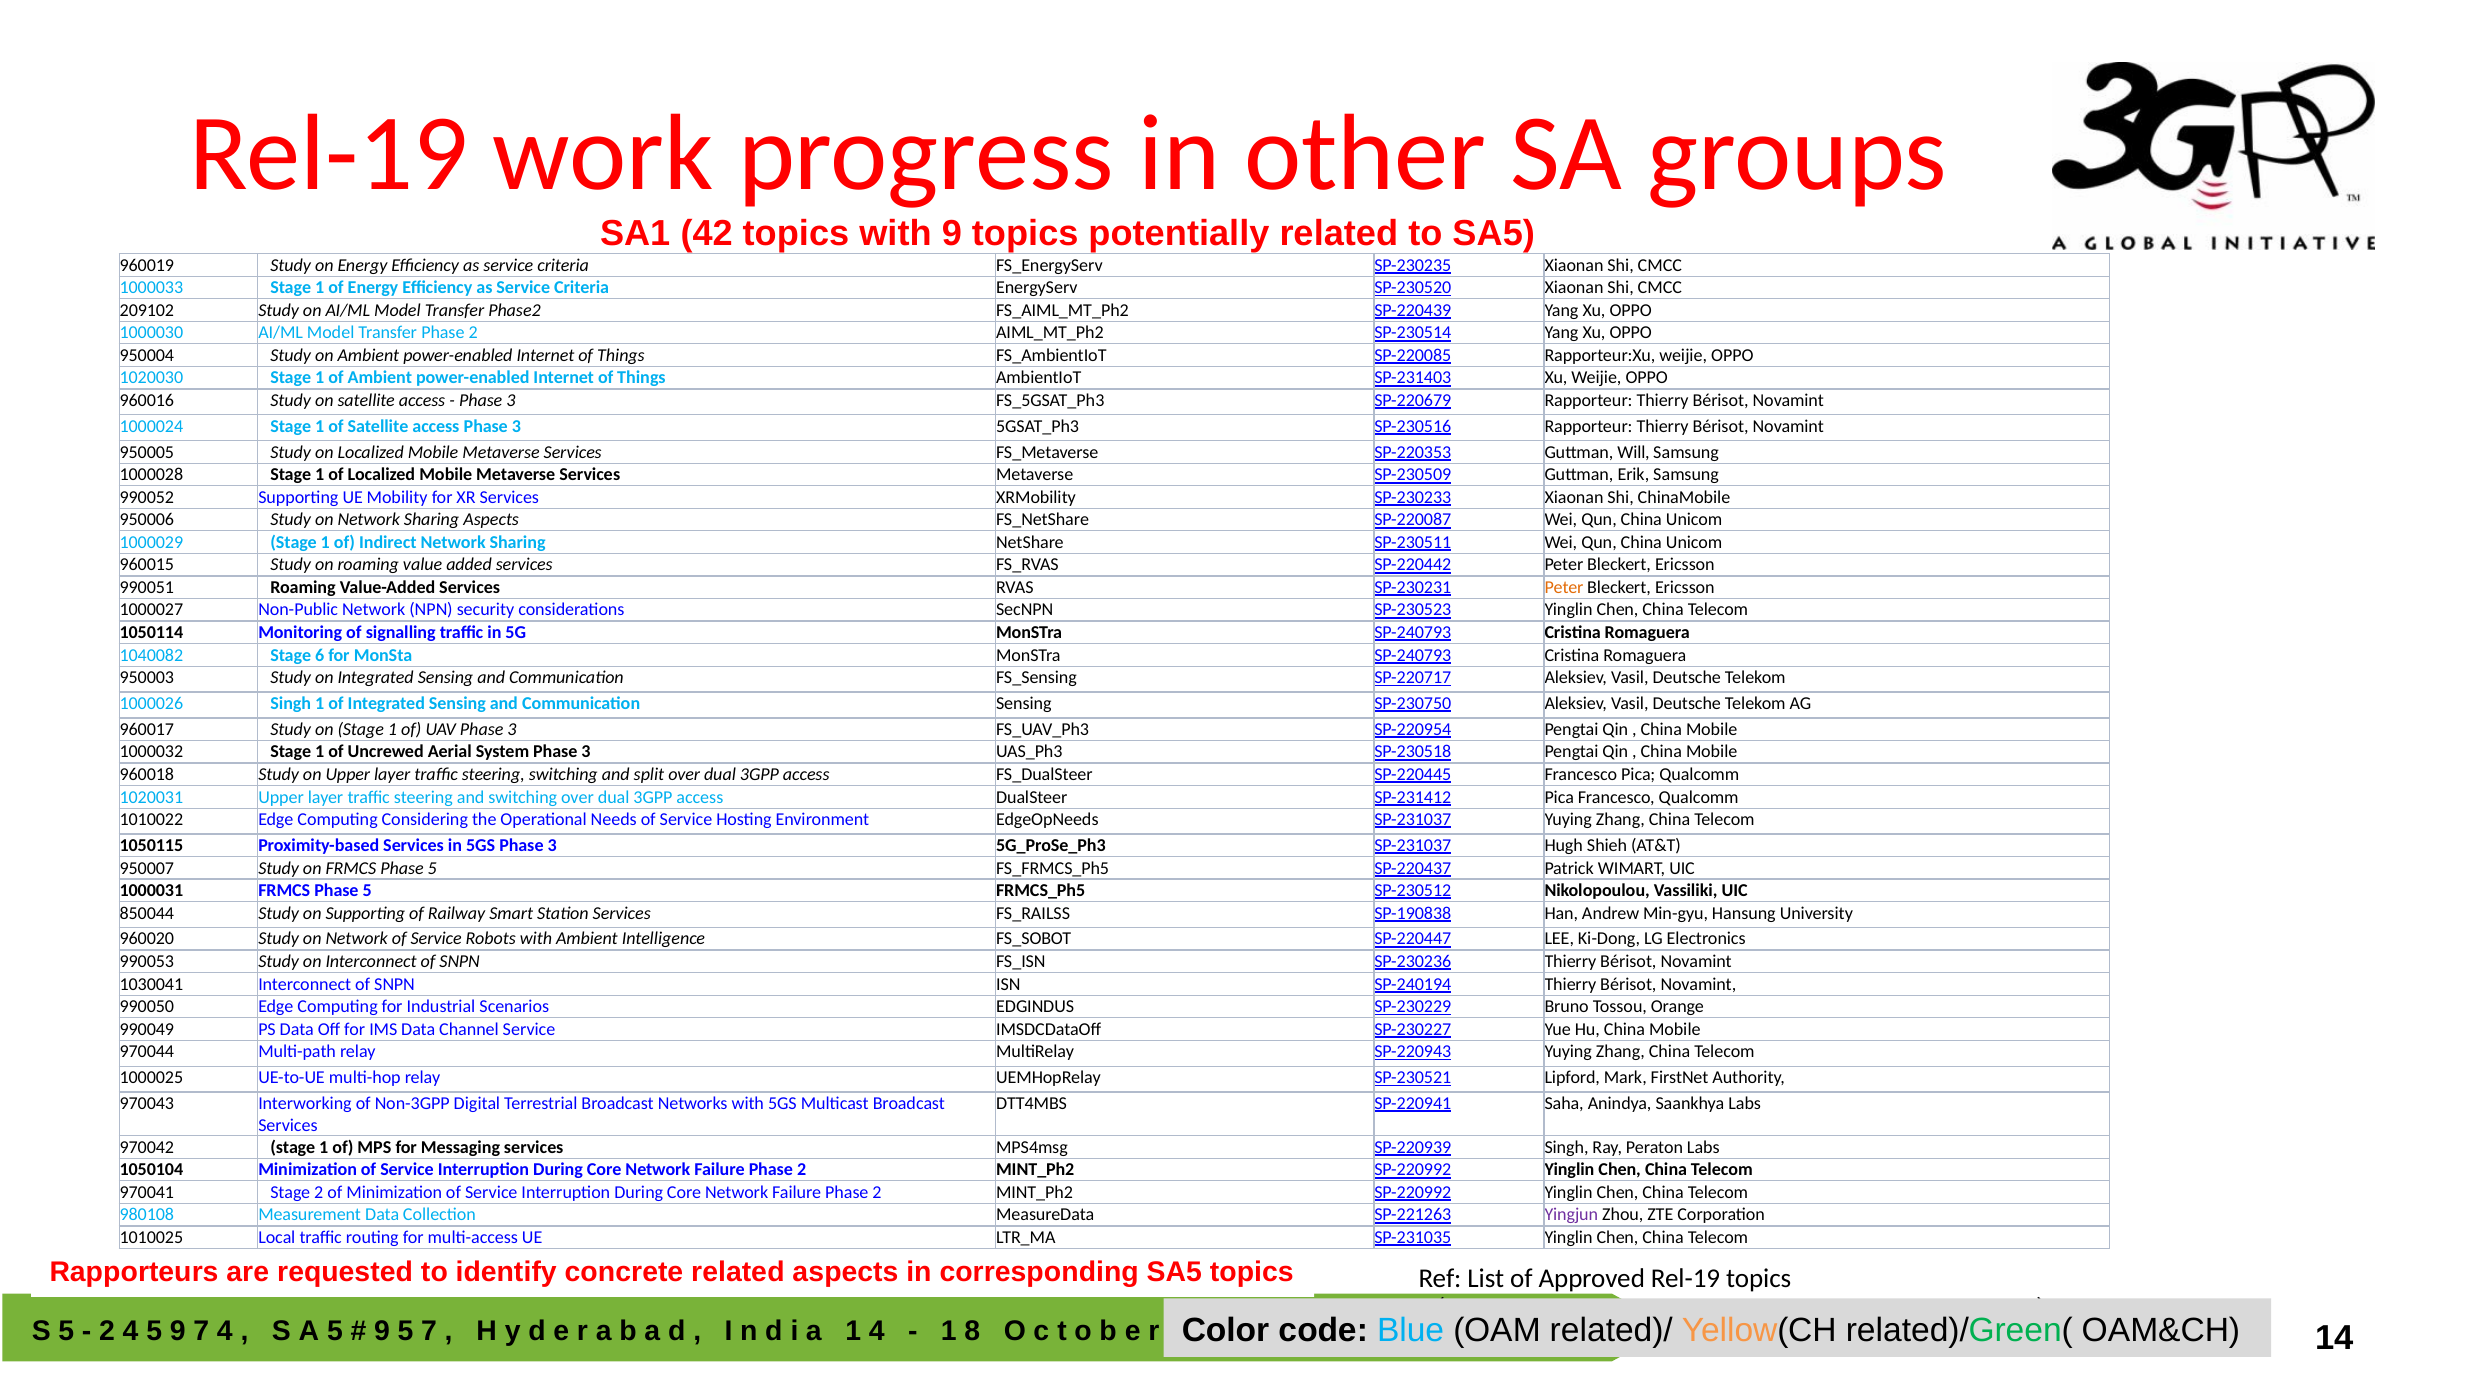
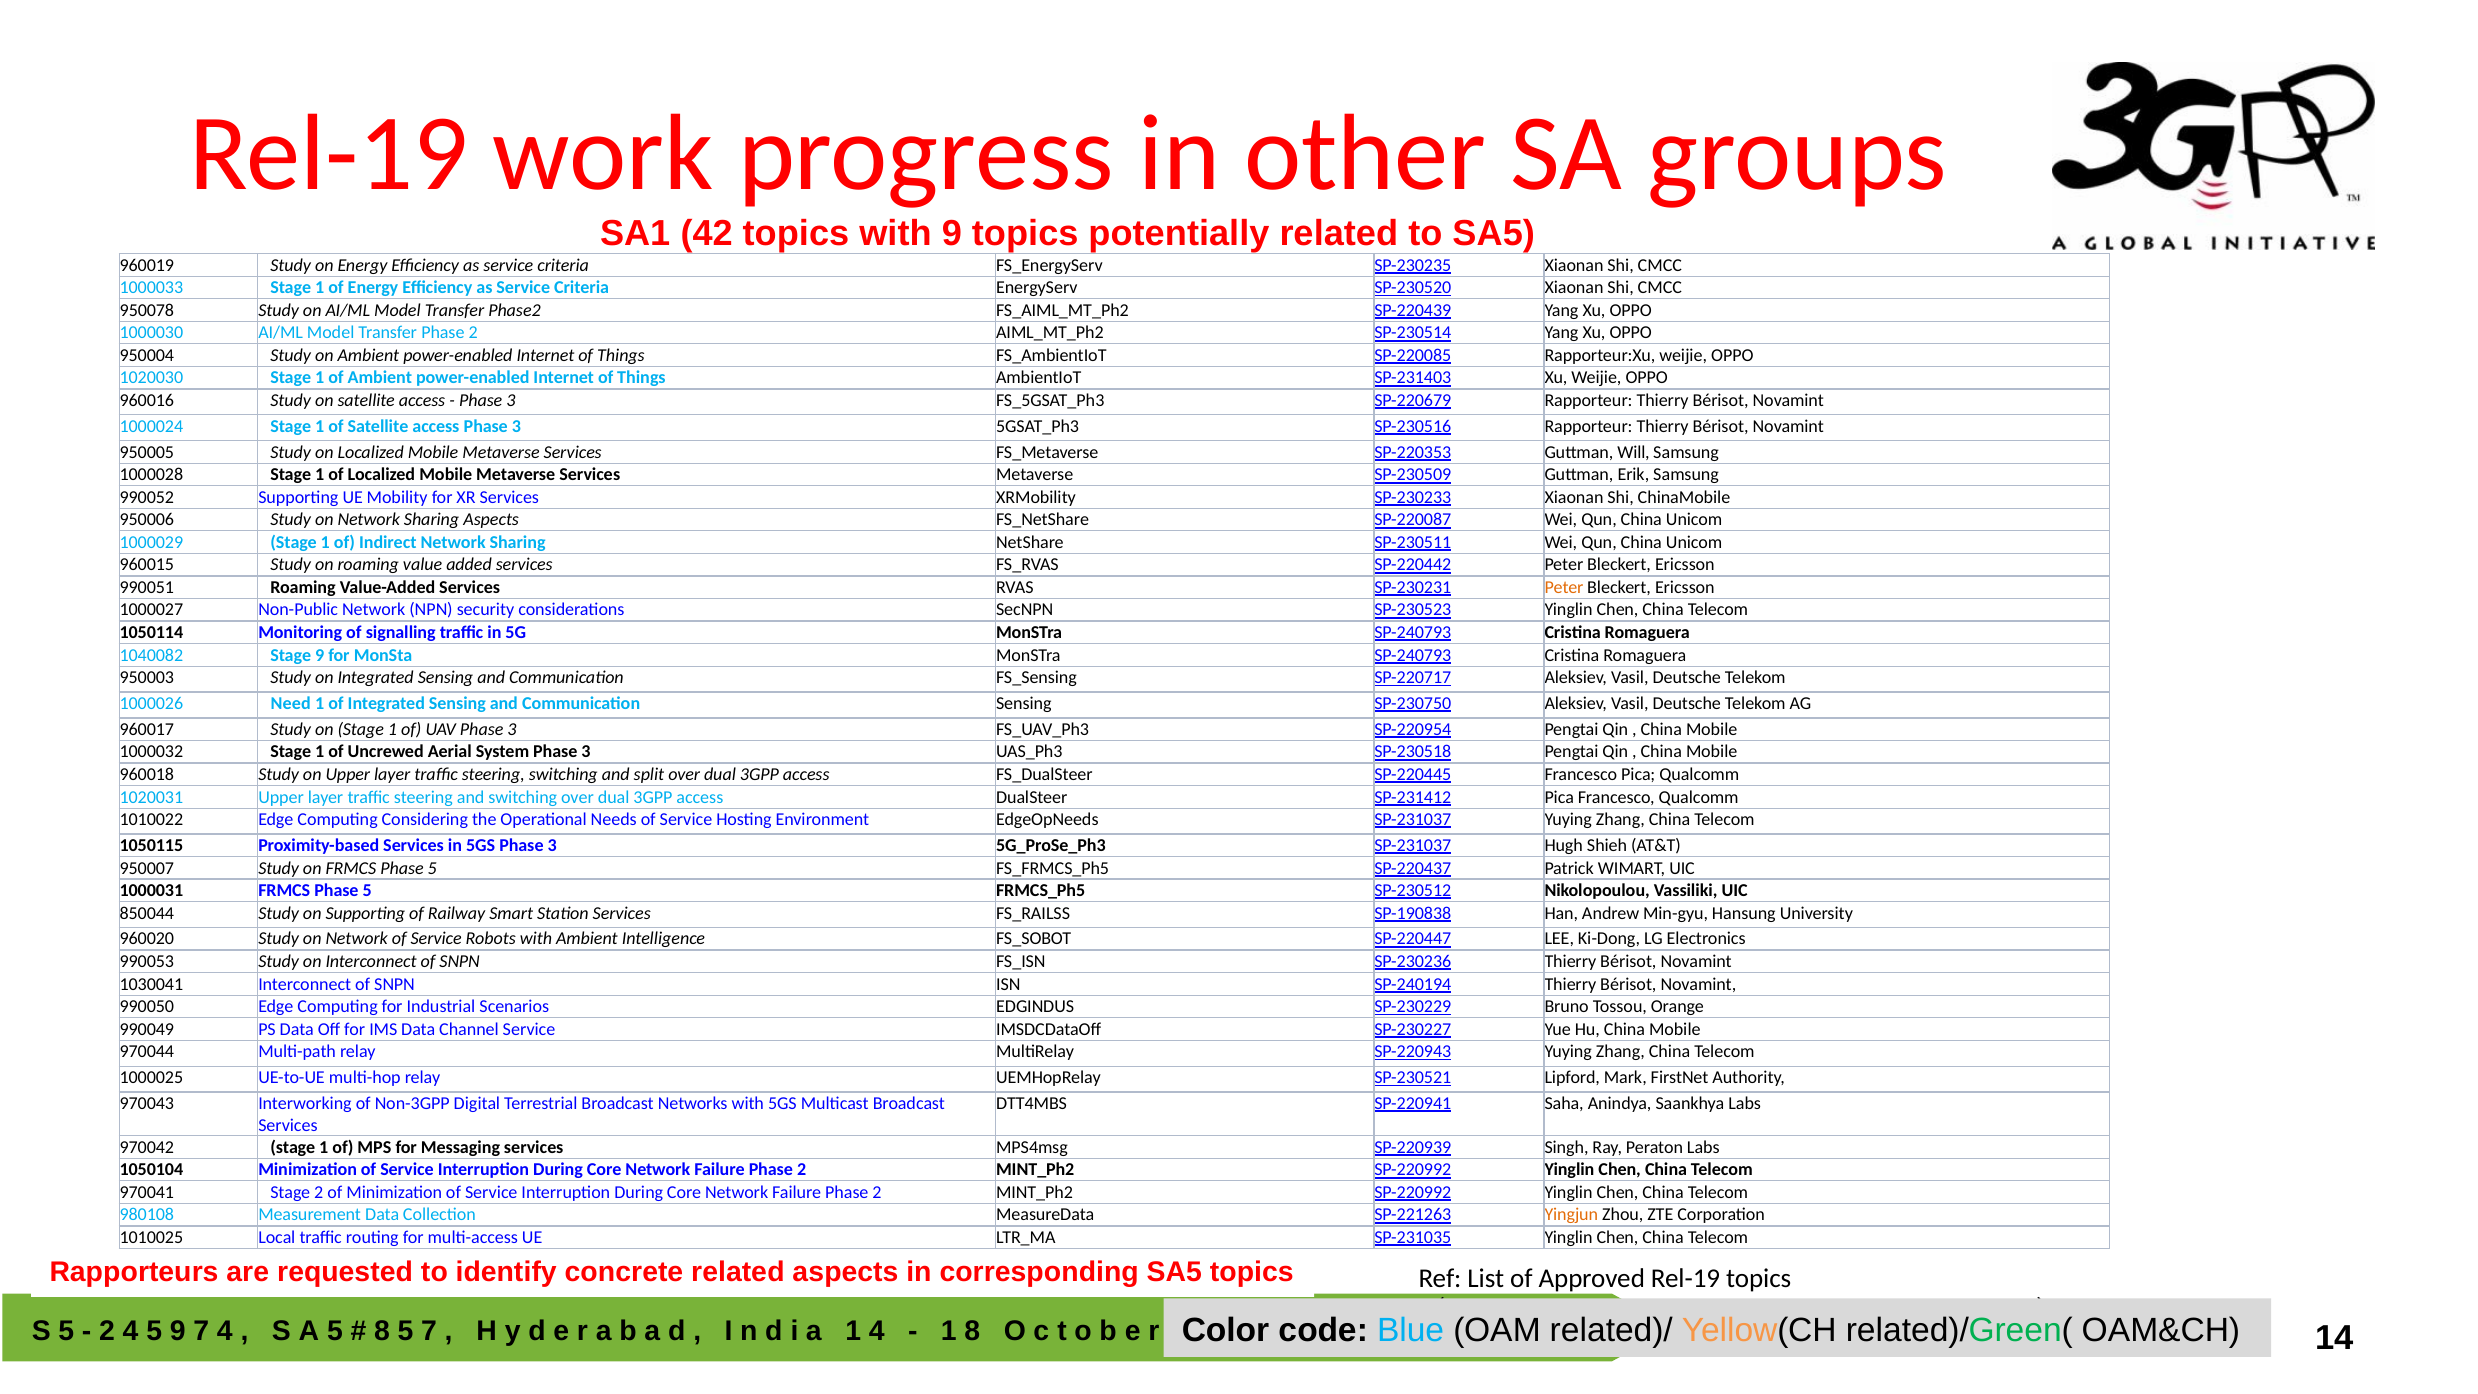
209102: 209102 -> 950078
Stage 6: 6 -> 9
1000026 Singh: Singh -> Need
Yingjun colour: purple -> orange
9 at (382, 1331): 9 -> 8
